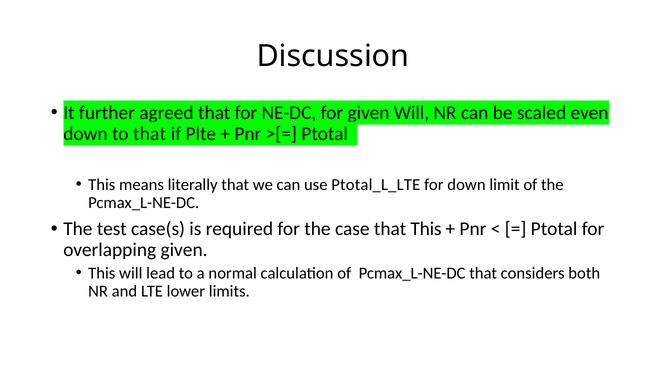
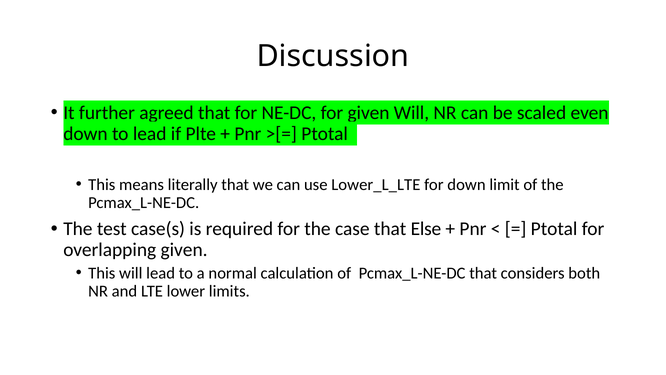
to that: that -> lead
Ptotal_L_LTE: Ptotal_L_LTE -> Lower_L_LTE
that This: This -> Else
